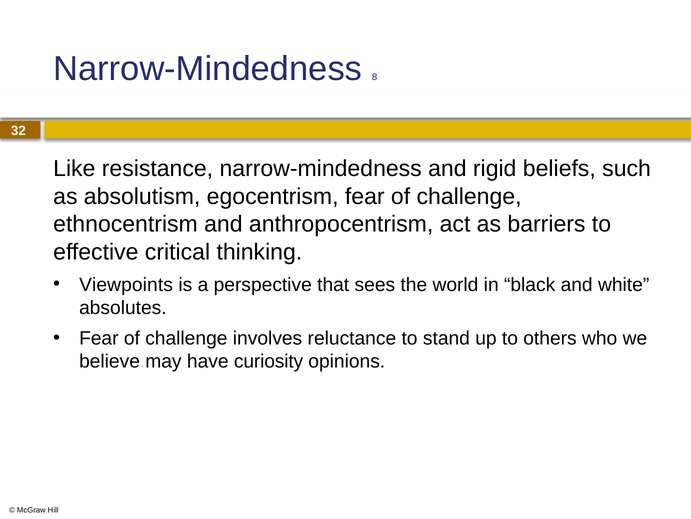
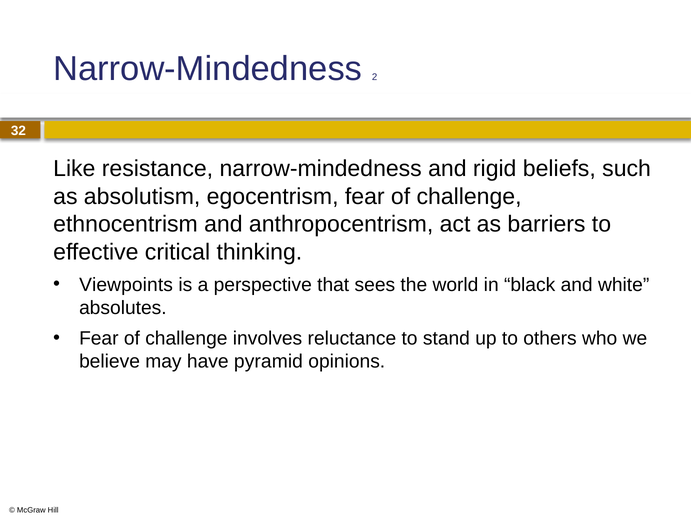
8: 8 -> 2
curiosity: curiosity -> pyramid
